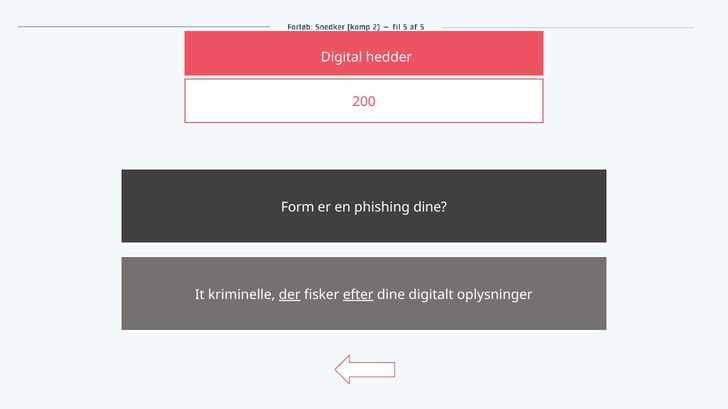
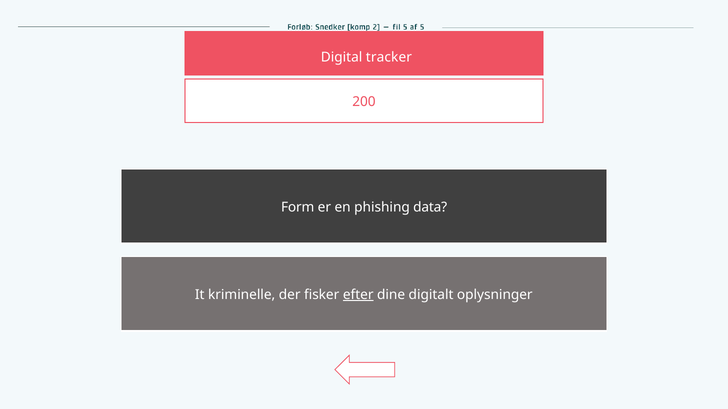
hedder: hedder -> tracker
phishing dine: dine -> data
der underline: present -> none
